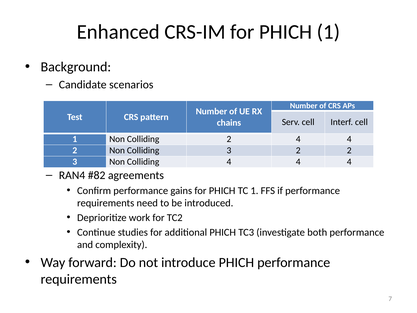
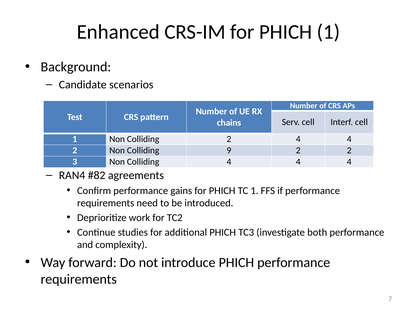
Colliding 3: 3 -> 9
